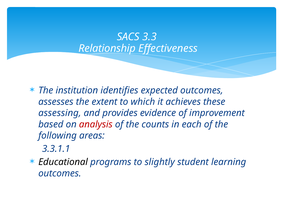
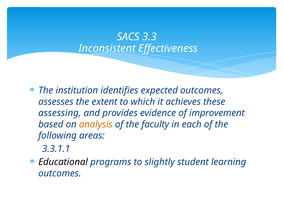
Relationship: Relationship -> Inconsistent
analysis colour: red -> orange
counts: counts -> faculty
